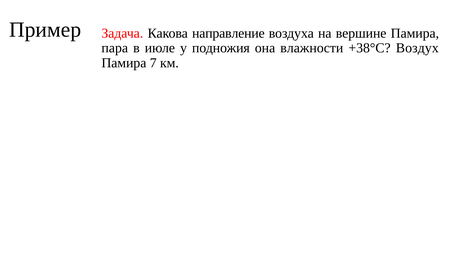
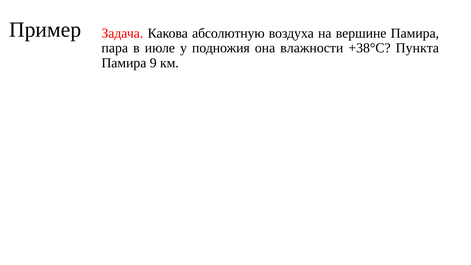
направление: направление -> абсолютную
Воздух: Воздух -> Пункта
7: 7 -> 9
